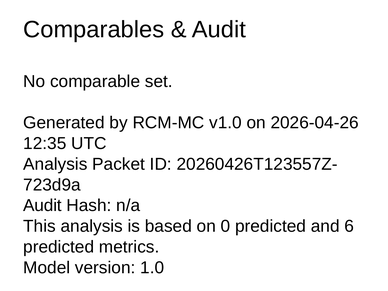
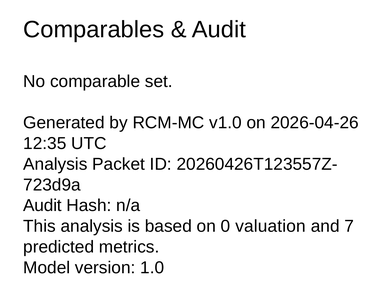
0 predicted: predicted -> valuation
6: 6 -> 7
